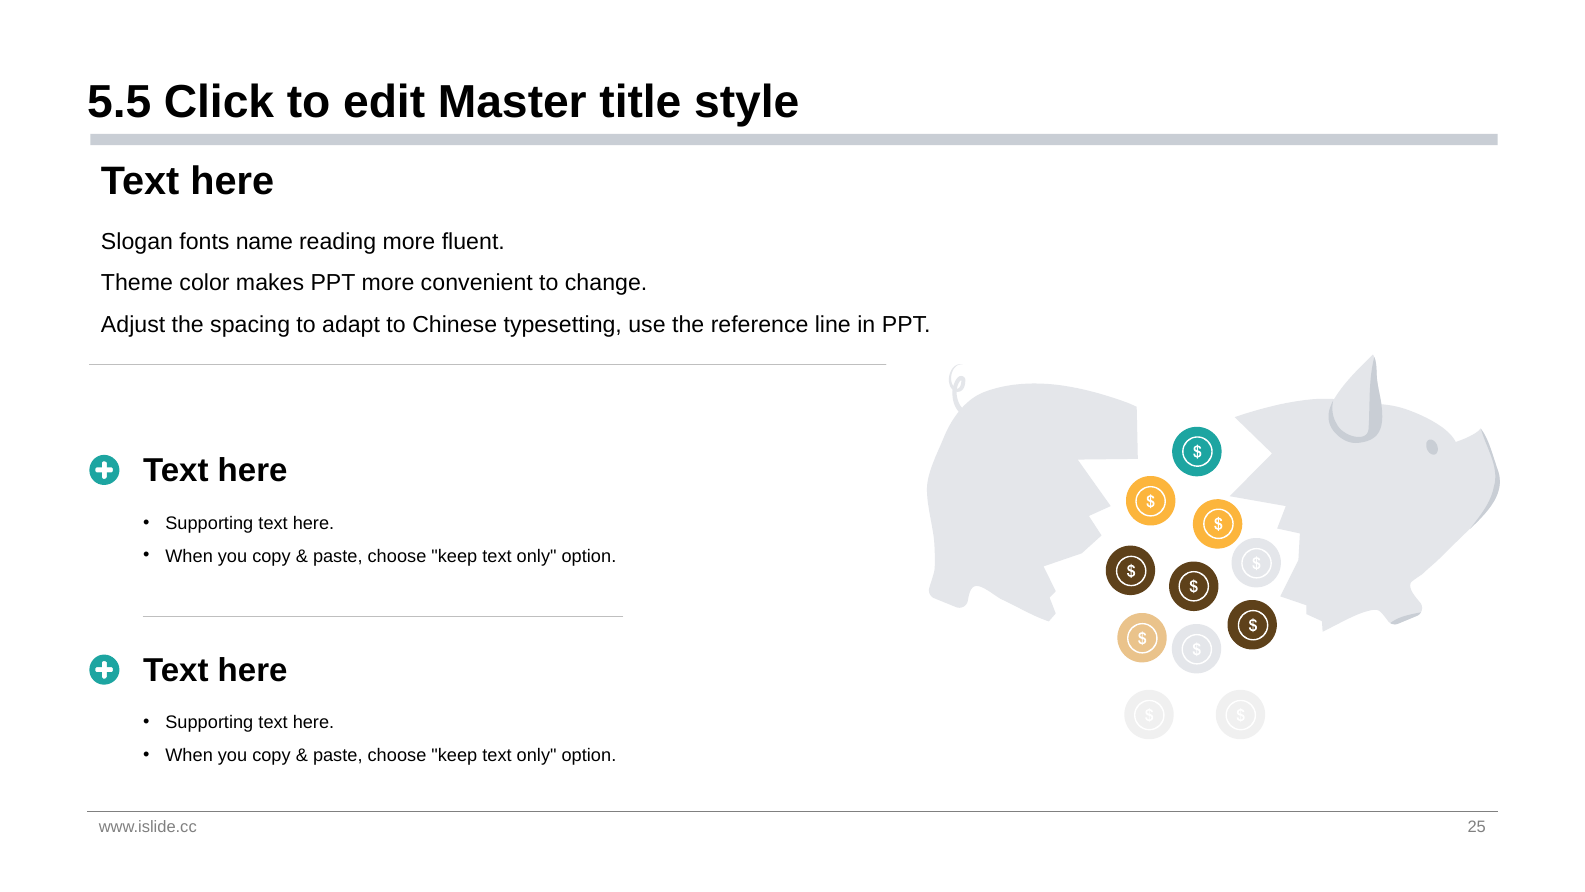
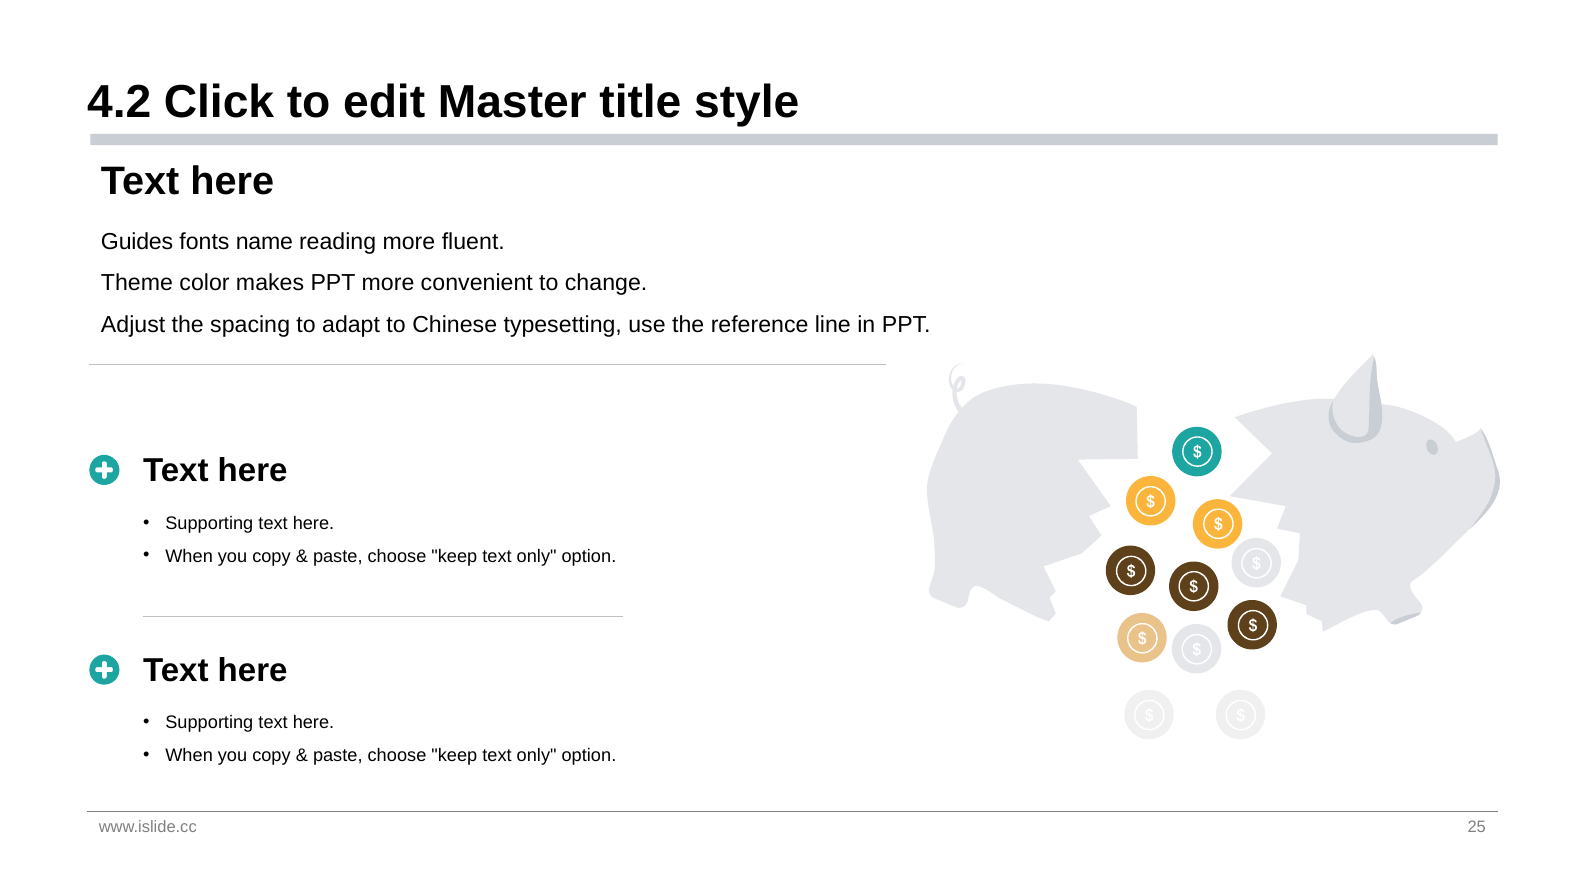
5.5: 5.5 -> 4.2
Slogan: Slogan -> Guides
